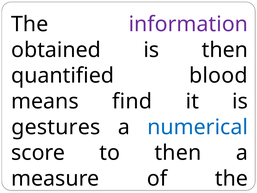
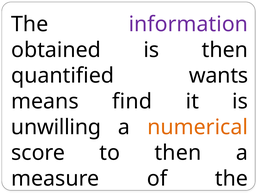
blood: blood -> wants
gestures: gestures -> unwilling
numerical colour: blue -> orange
